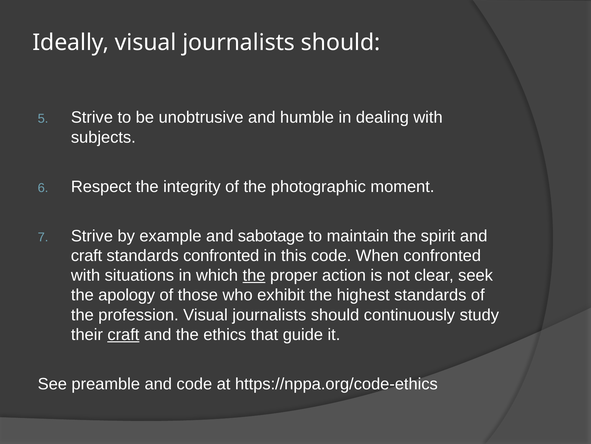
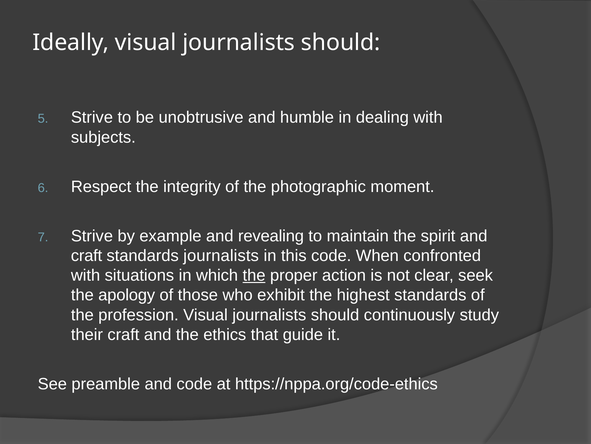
sabotage: sabotage -> revealing
standards confronted: confronted -> journalists
craft at (123, 334) underline: present -> none
